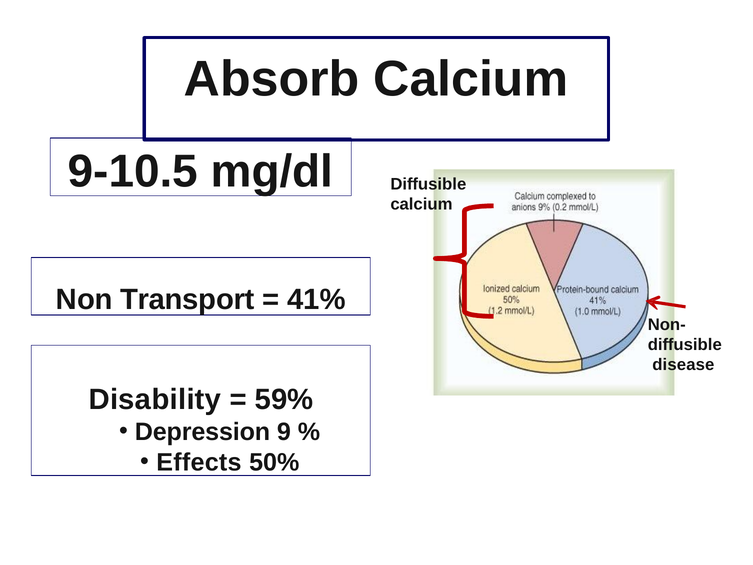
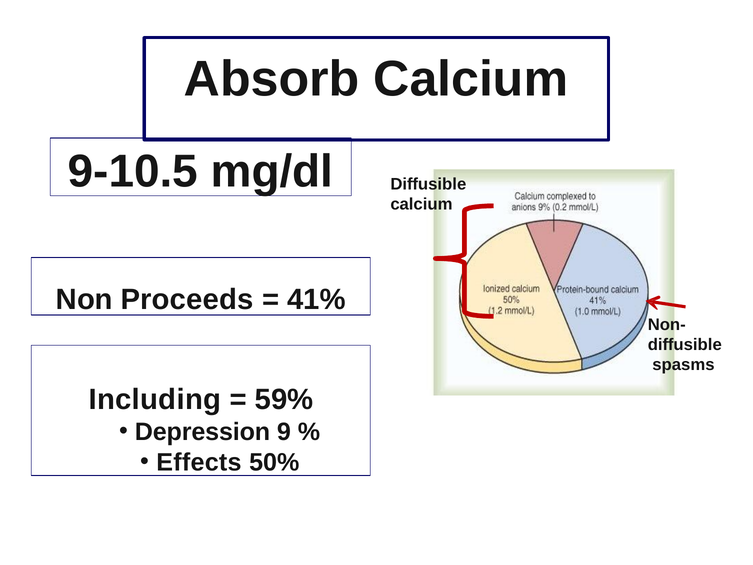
Transport: Transport -> Proceeds
disease: disease -> spasms
Disability: Disability -> Including
